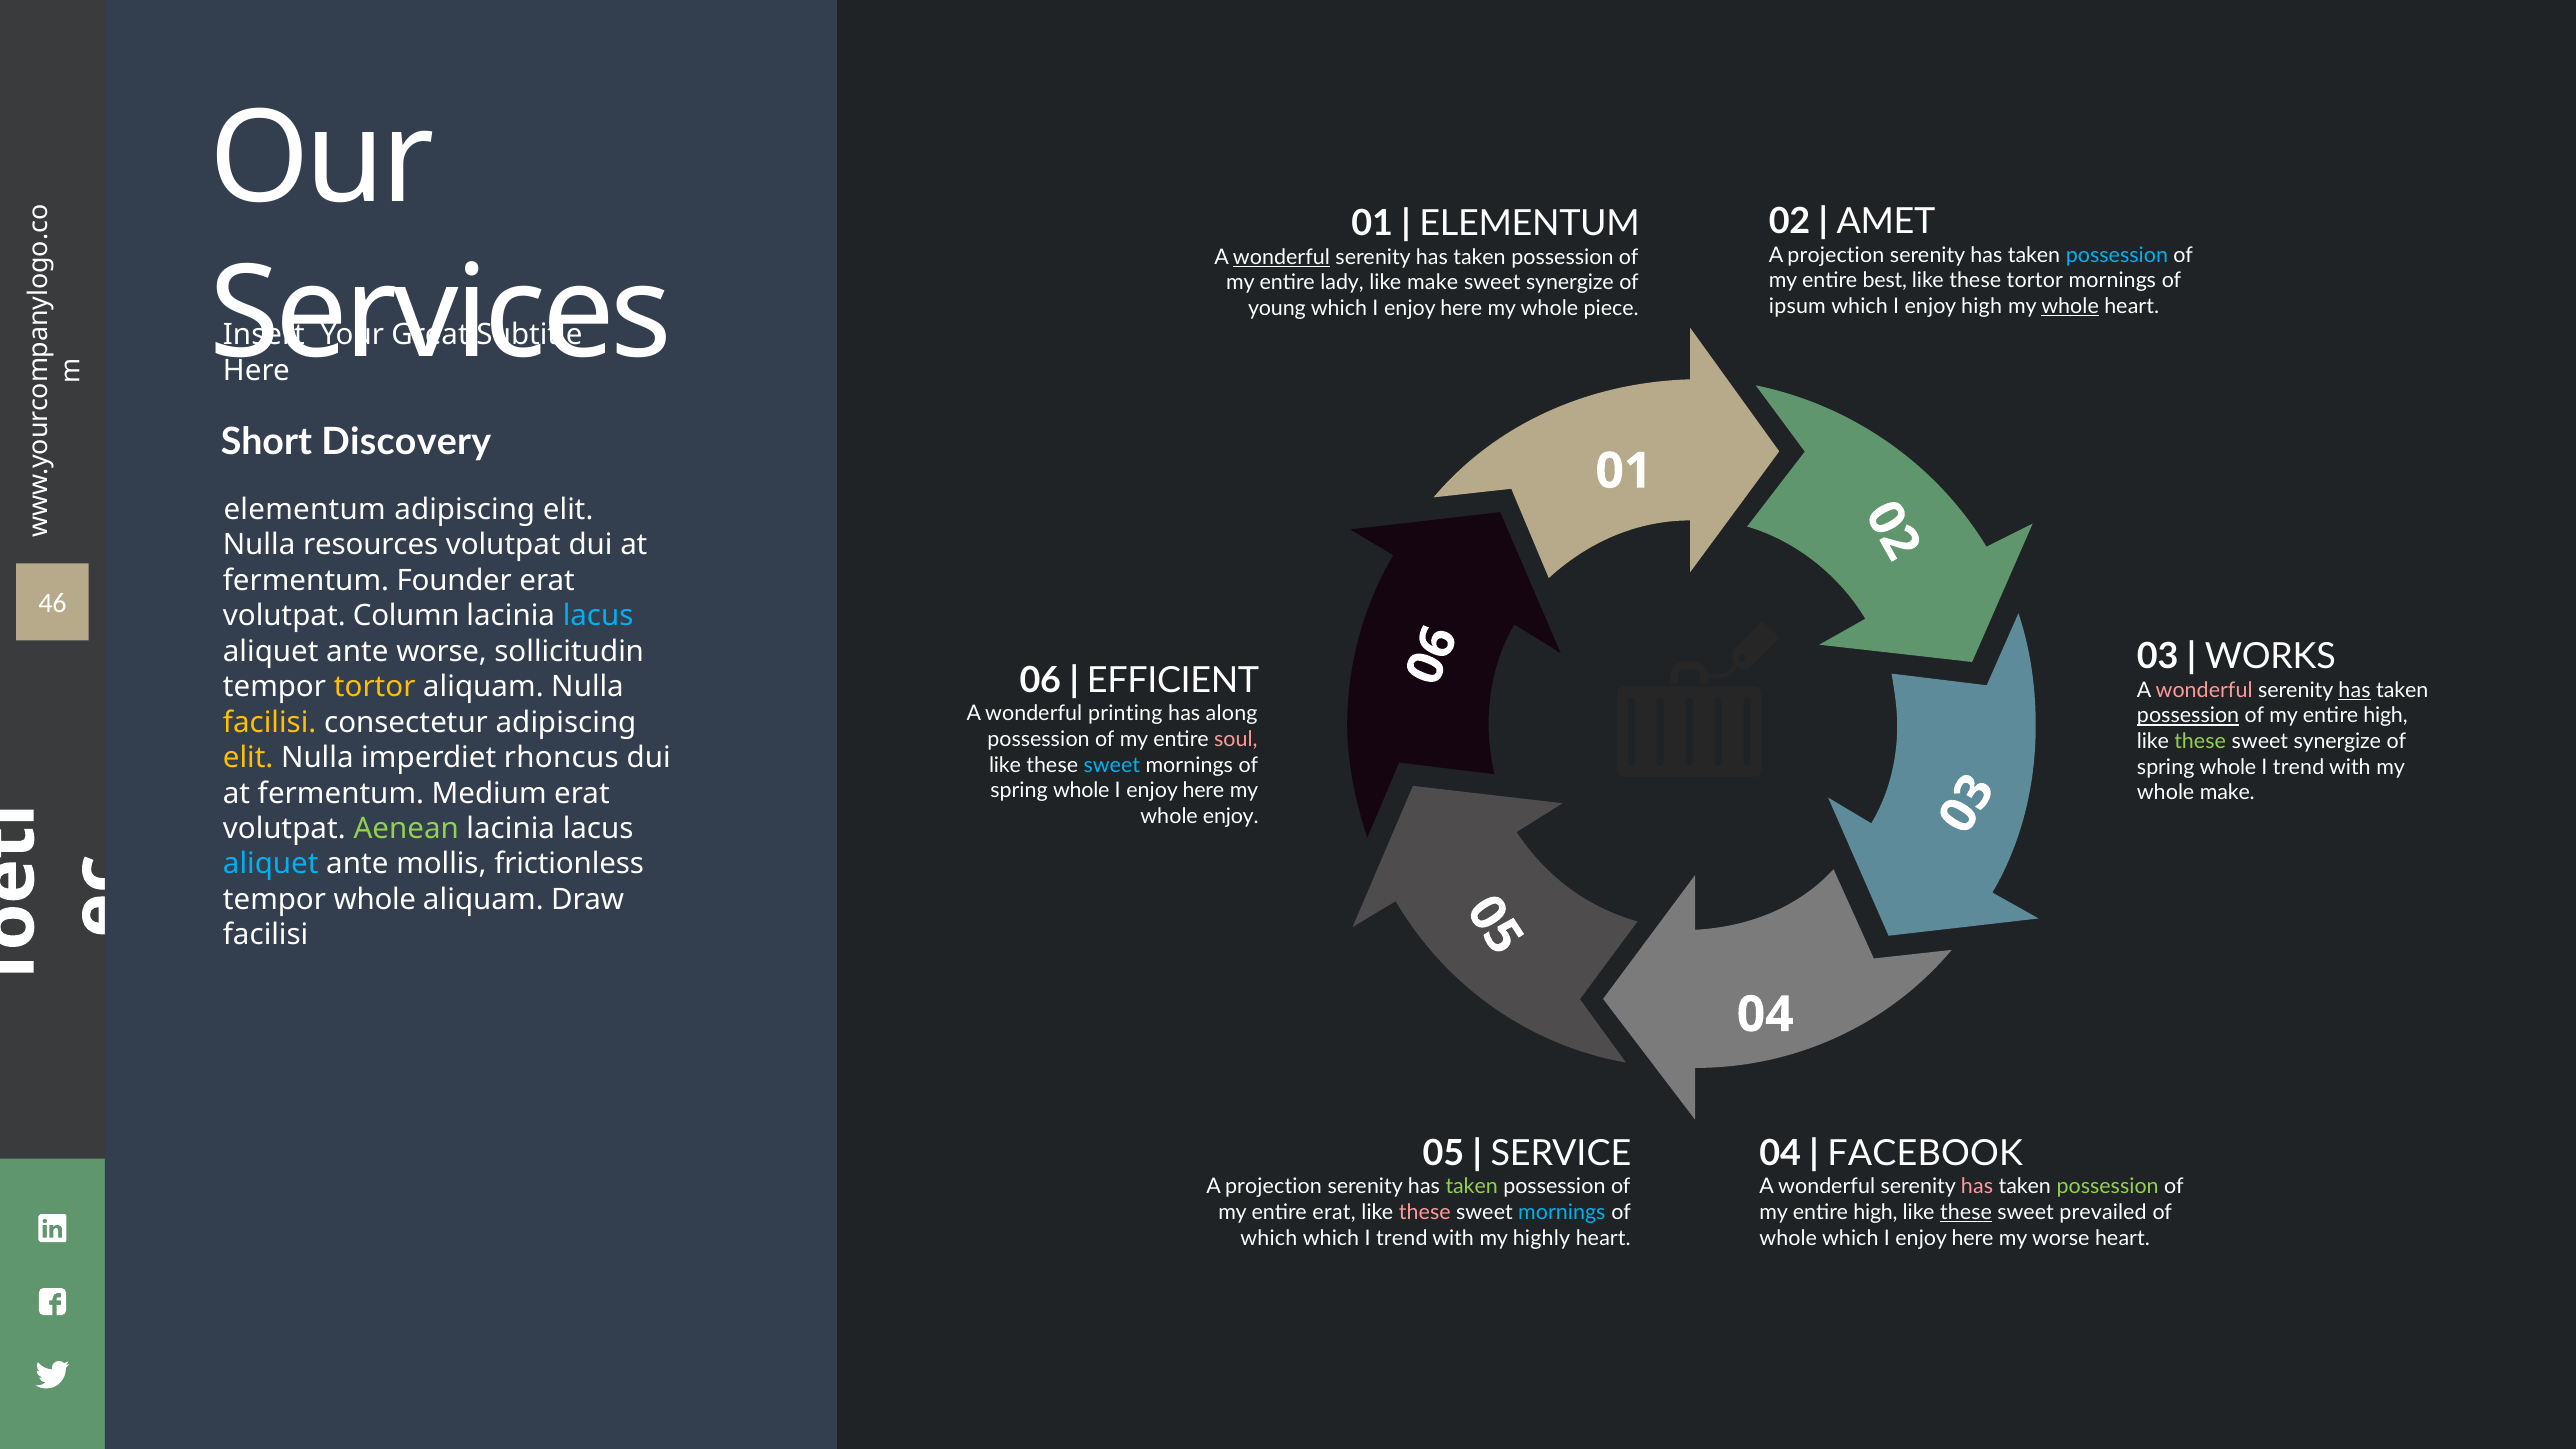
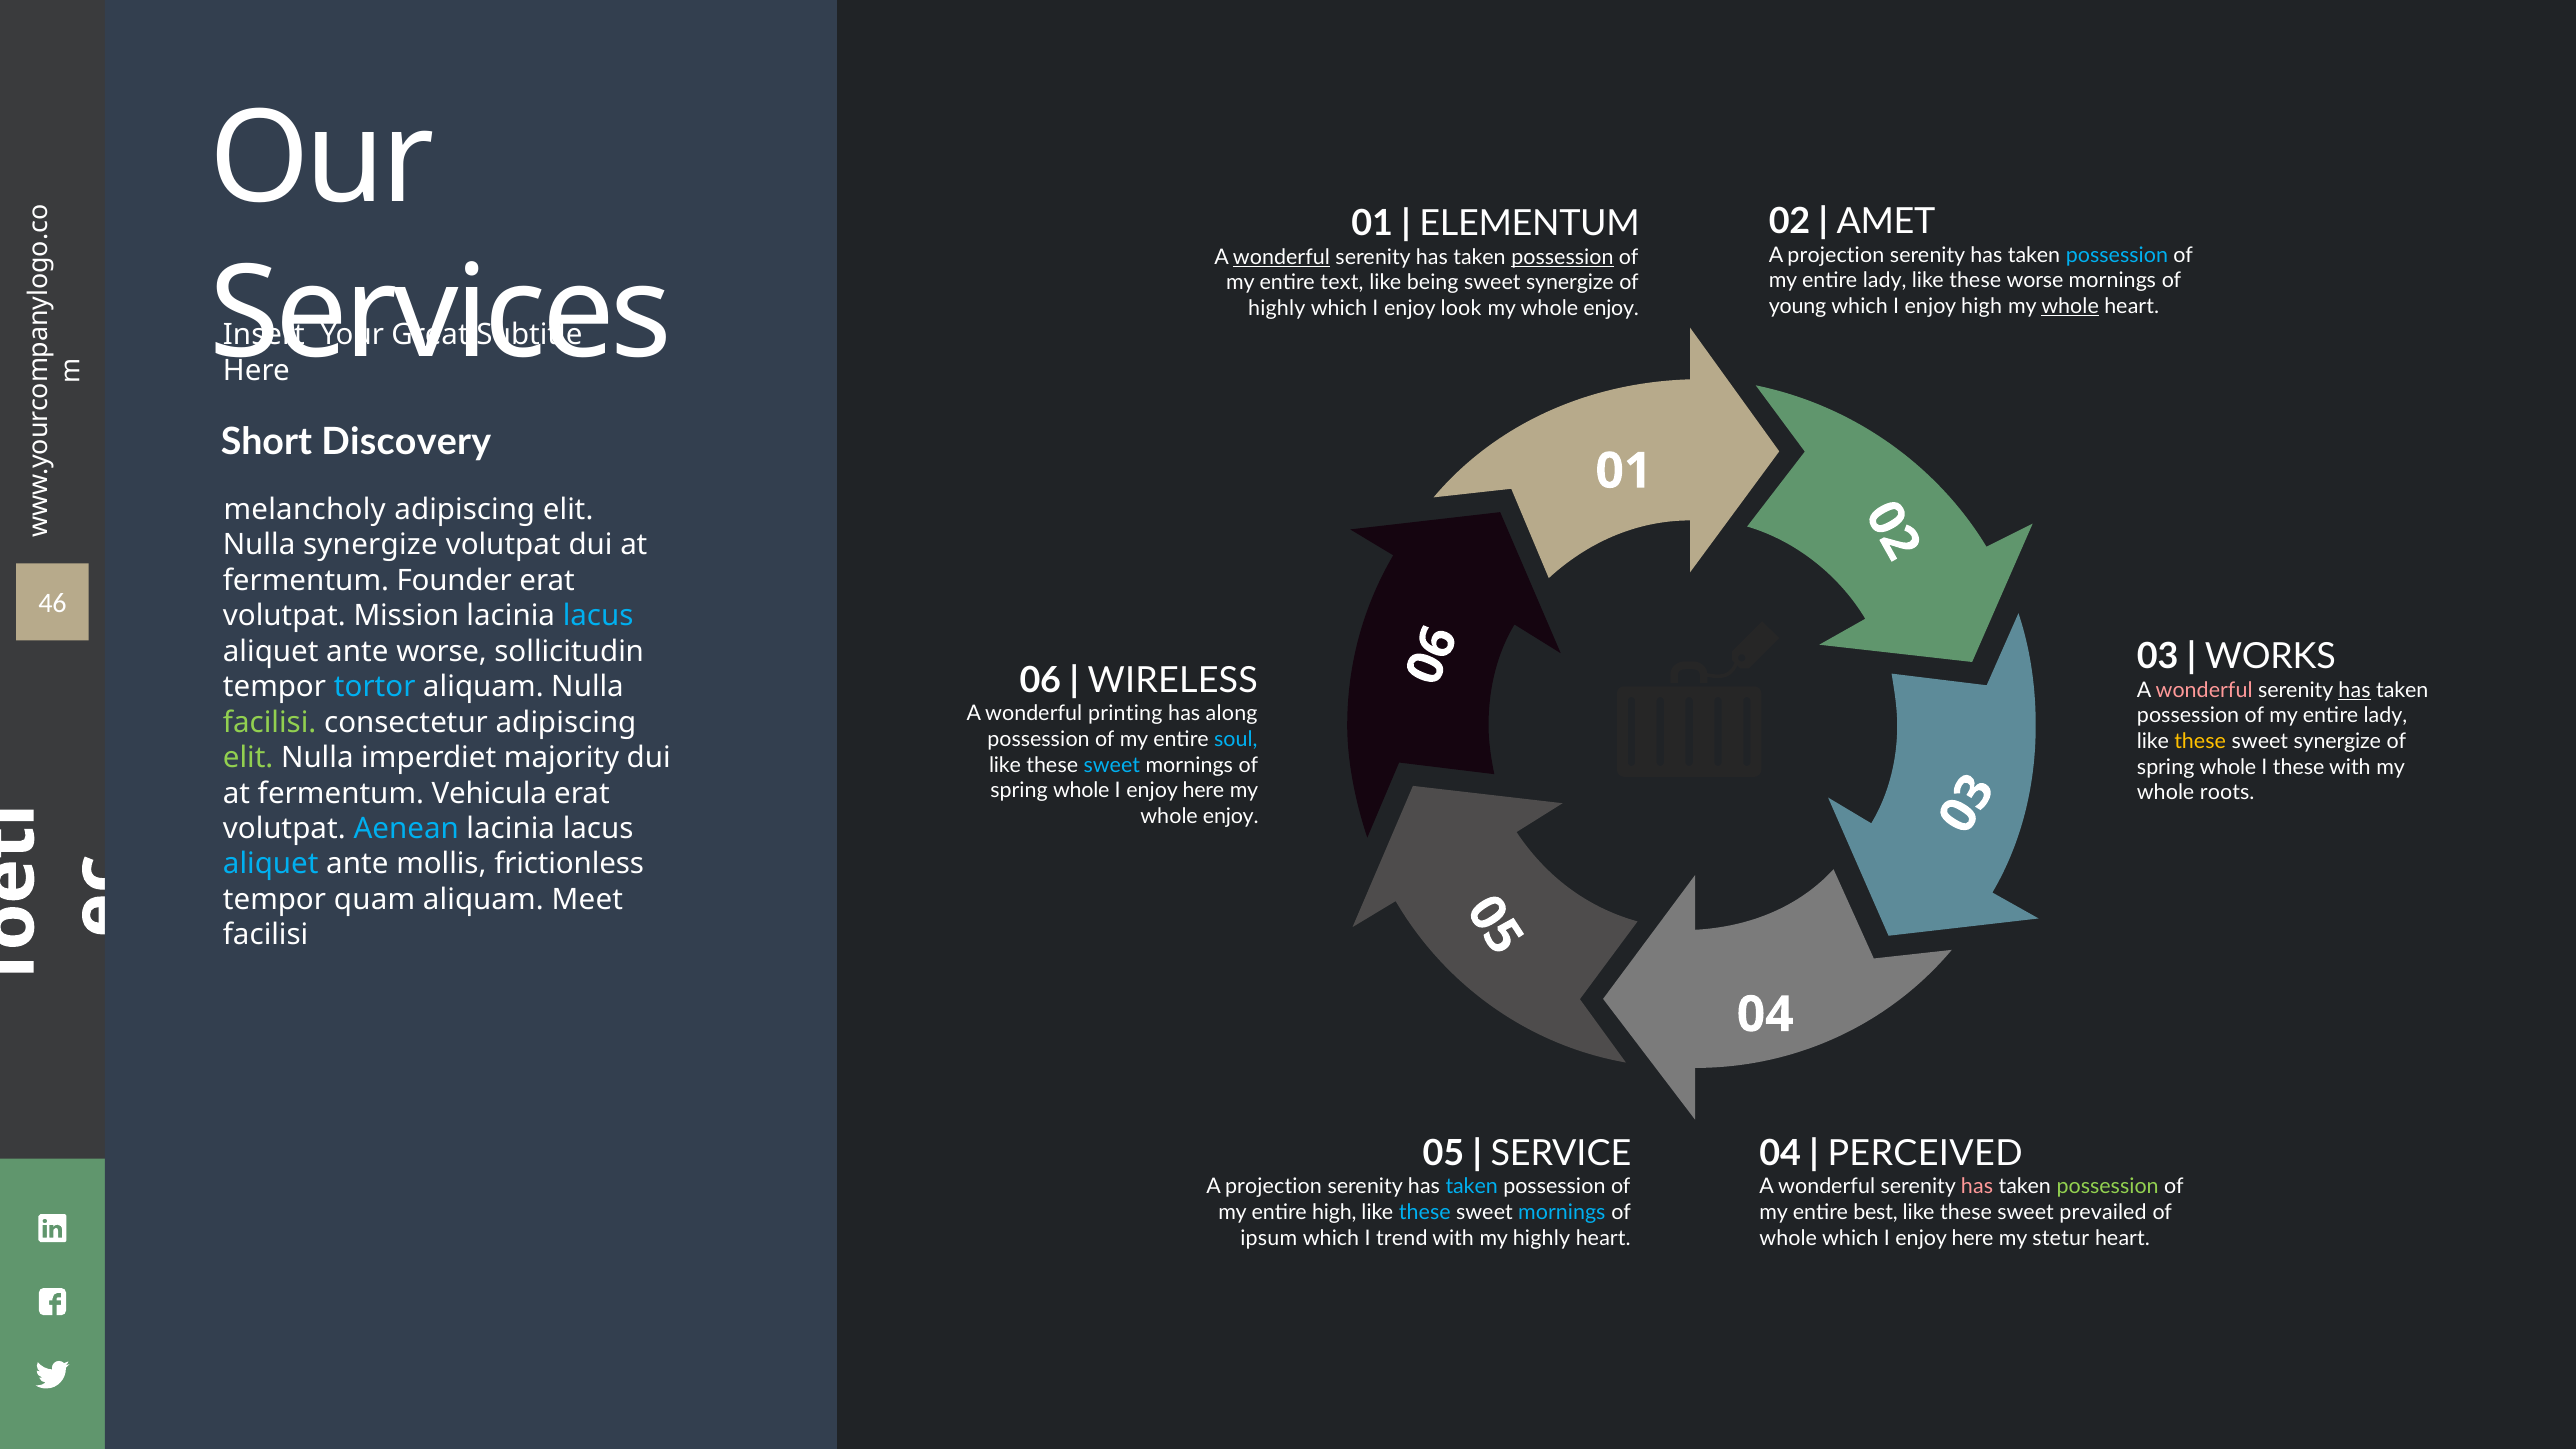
possession at (1562, 257) underline: none -> present
best at (1885, 281): best -> lady
these tortor: tortor -> worse
lady: lady -> text
like make: make -> being
ipsum: ipsum -> young
young at (1277, 308): young -> highly
here at (1461, 308): here -> look
piece at (1611, 308): piece -> enjoy
elementum at (305, 510): elementum -> melancholy
Nulla resources: resources -> synergize
Column: Column -> Mission
EFFICIENT: EFFICIENT -> WIRELESS
tortor at (375, 687) colour: yellow -> light blue
possession at (2188, 716) underline: present -> none
high at (2385, 716): high -> lady
facilisi at (270, 722) colour: yellow -> light green
soul colour: pink -> light blue
these at (2200, 741) colour: light green -> yellow
elit at (248, 758) colour: yellow -> light green
rhoncus: rhoncus -> majority
trend at (2299, 767): trend -> these
whole make: make -> roots
Medium: Medium -> Vehicula
Aenean colour: light green -> light blue
tempor whole: whole -> quam
Draw: Draw -> Meet
FACEBOOK: FACEBOOK -> PERCEIVED
taken at (1472, 1187) colour: light green -> light blue
entire erat: erat -> high
these at (1425, 1212) colour: pink -> light blue
high at (1875, 1212): high -> best
these at (1966, 1212) underline: present -> none
which at (1269, 1238): which -> ipsum
my worse: worse -> stetur
